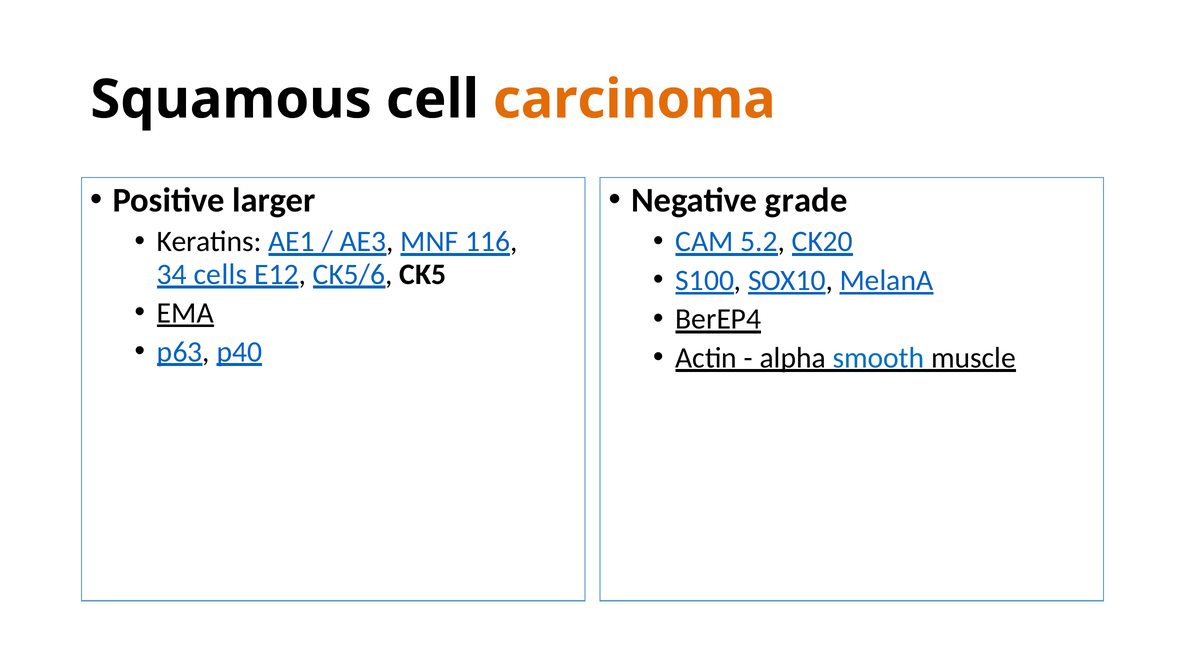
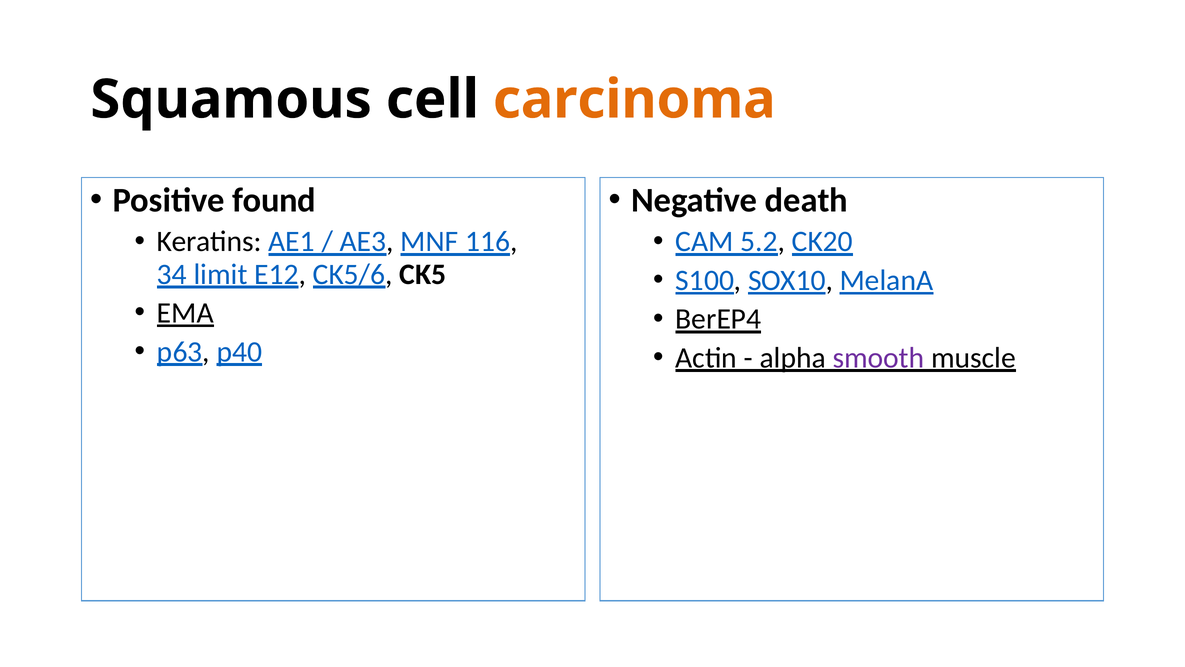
larger: larger -> found
grade: grade -> death
cells: cells -> limit
smooth colour: blue -> purple
